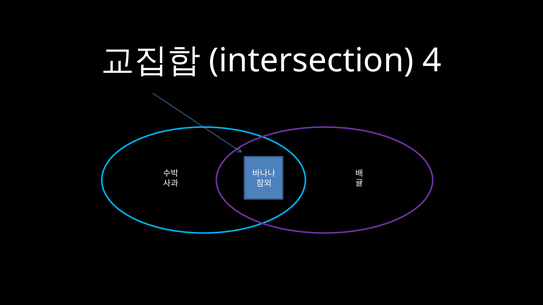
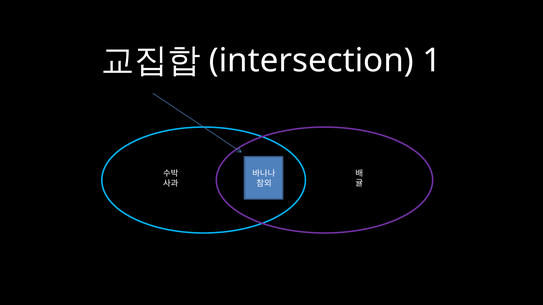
4: 4 -> 1
